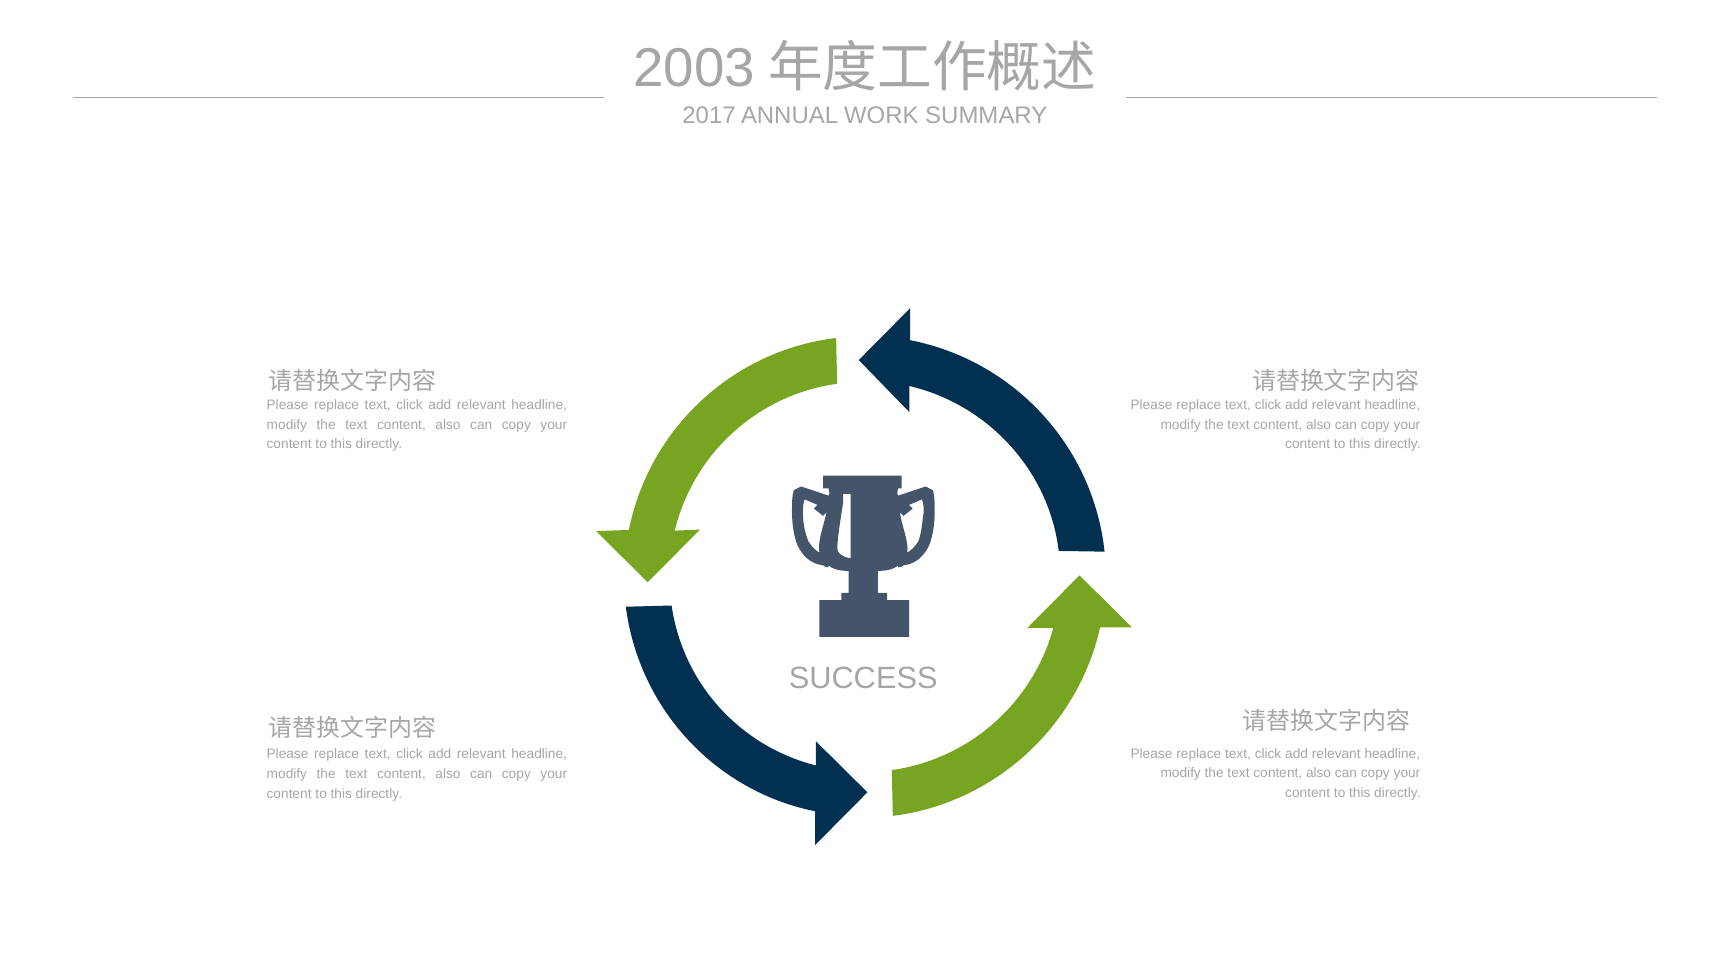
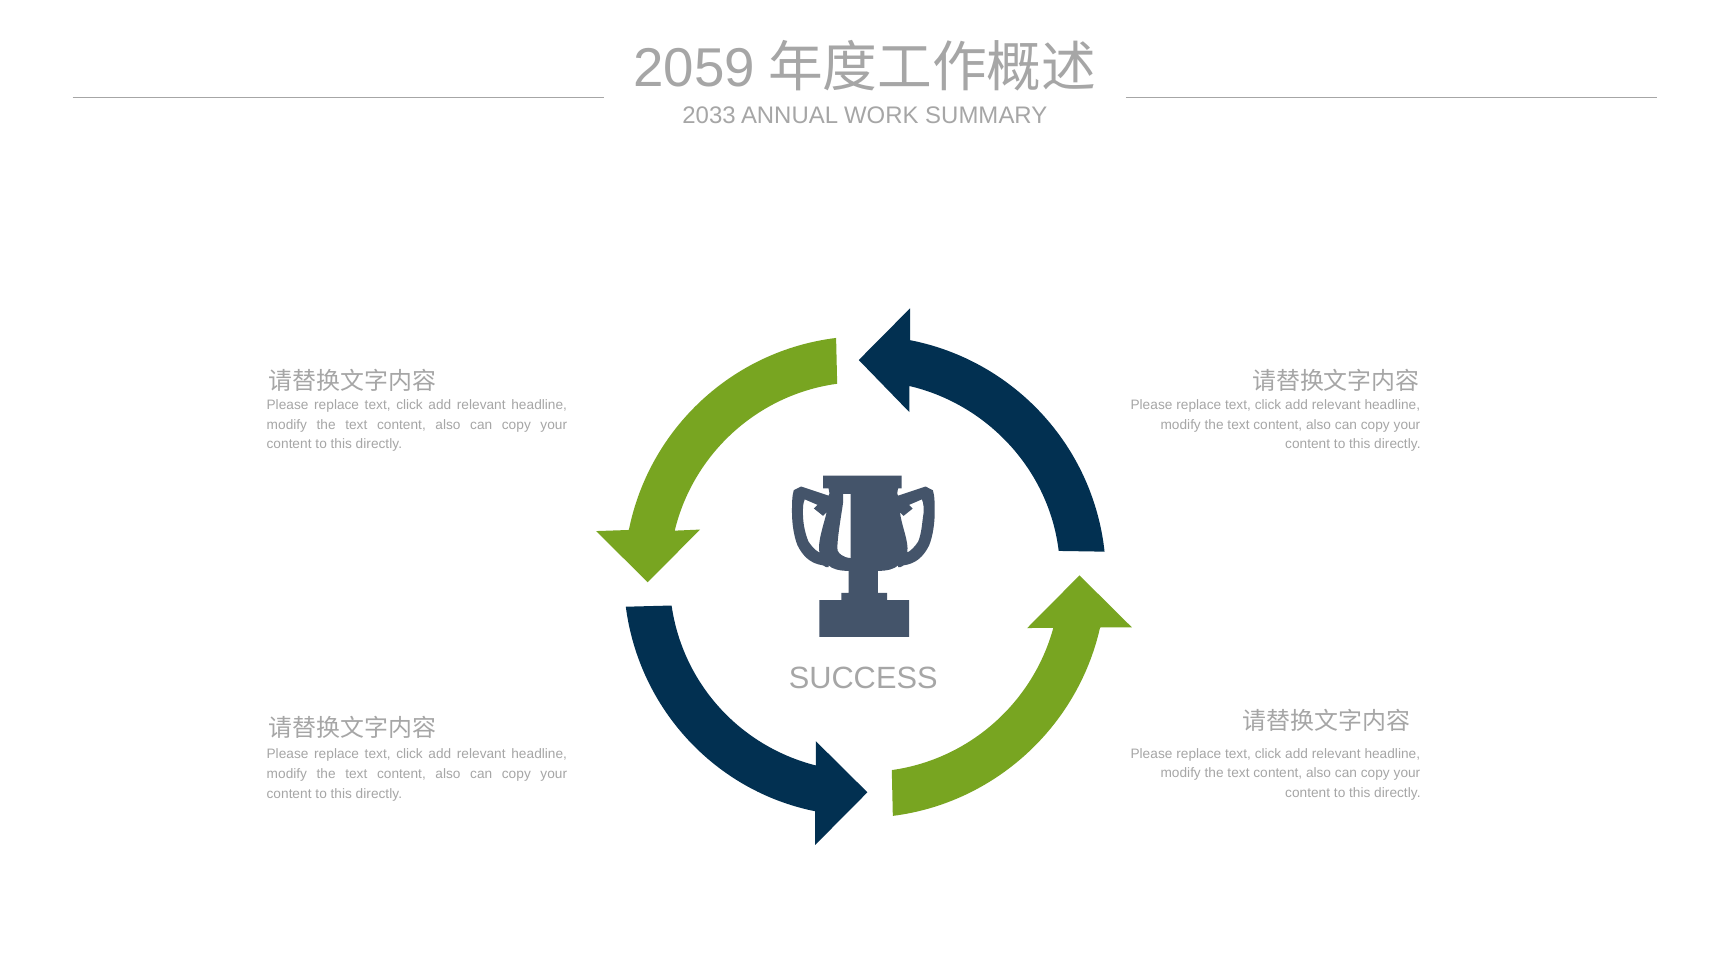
2003: 2003 -> 2059
2017: 2017 -> 2033
